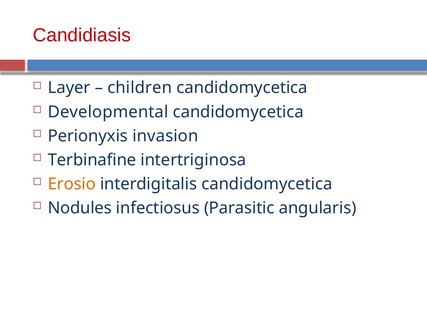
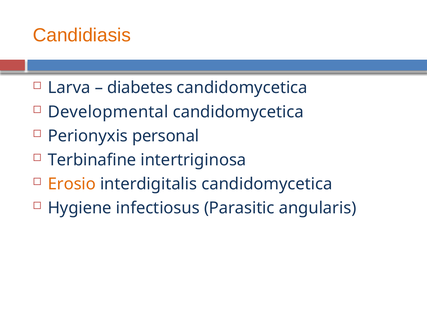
Candidiasis colour: red -> orange
Layer: Layer -> Larva
children: children -> diabetes
invasion: invasion -> personal
Nodules: Nodules -> Hygiene
